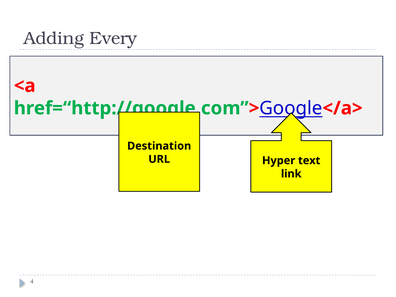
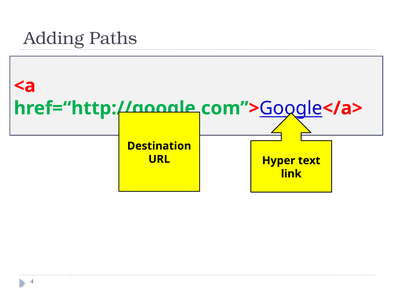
Every: Every -> Paths
